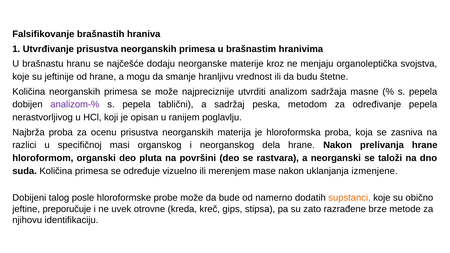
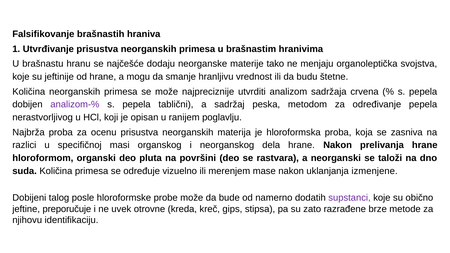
kroz: kroz -> tako
masne: masne -> crvena
supstanci colour: orange -> purple
